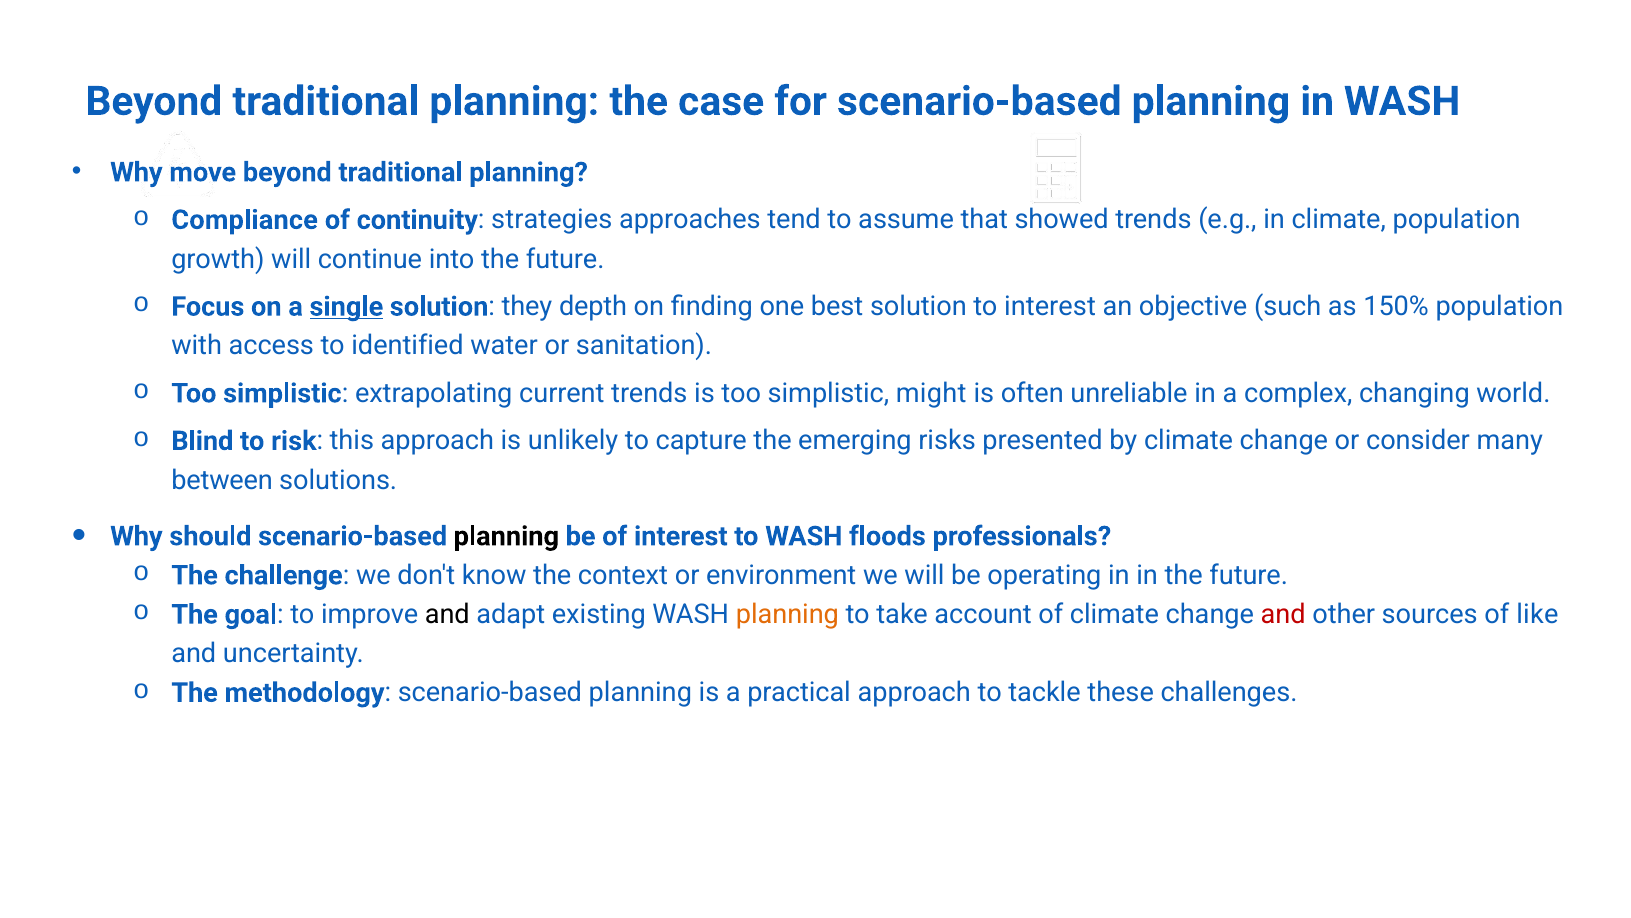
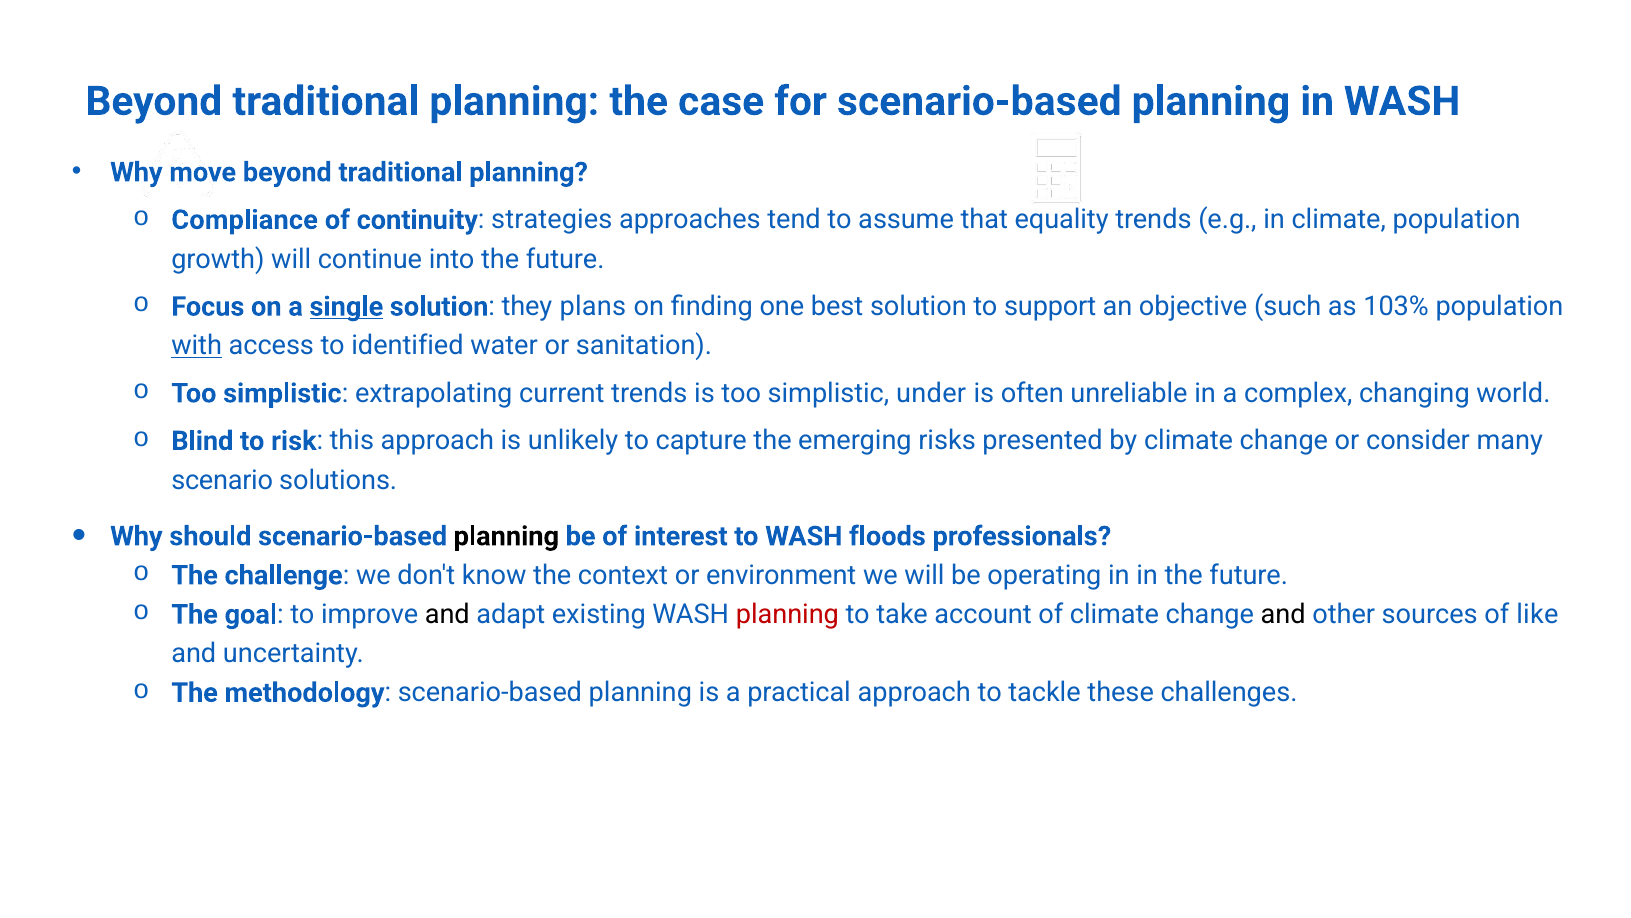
showed: showed -> equality
depth: depth -> plans
to interest: interest -> support
150%: 150% -> 103%
with underline: none -> present
might: might -> under
between: between -> scenario
planning at (787, 614) colour: orange -> red
and at (1283, 614) colour: red -> black
